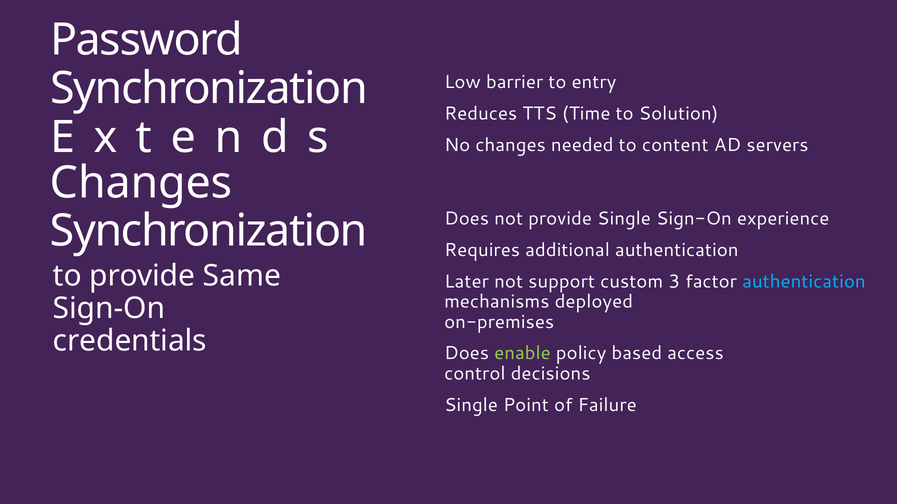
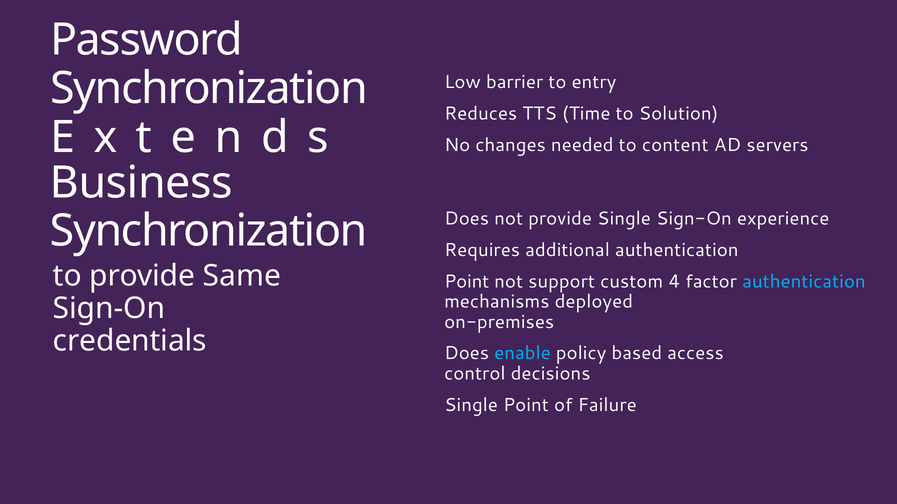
Changes at (141, 183): Changes -> Business
Later at (467, 282): Later -> Point
3: 3 -> 4
enable colour: light green -> light blue
